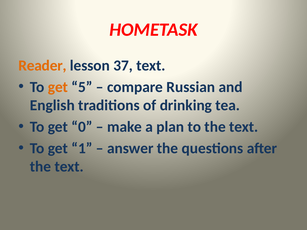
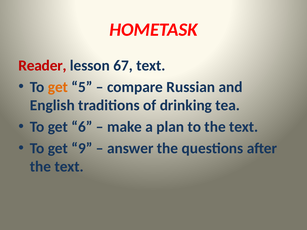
Reader colour: orange -> red
37: 37 -> 67
0: 0 -> 6
1: 1 -> 9
